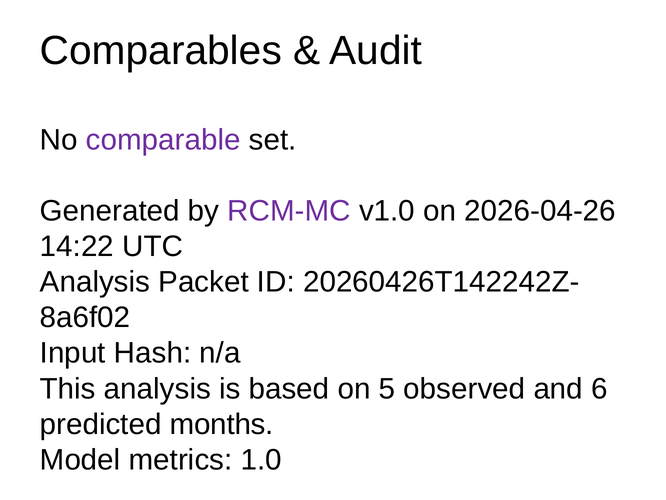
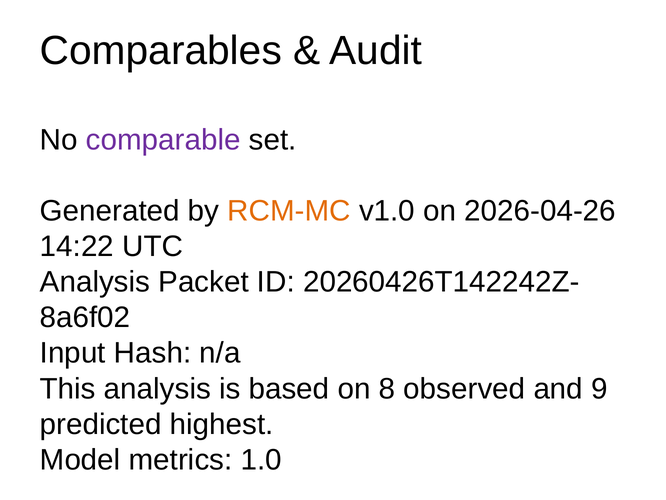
RCM-MC colour: purple -> orange
5: 5 -> 8
6: 6 -> 9
months: months -> highest
